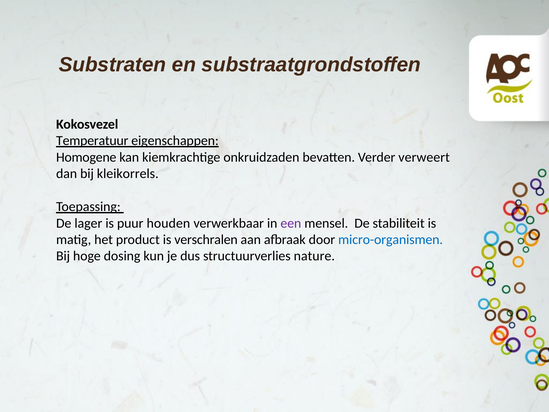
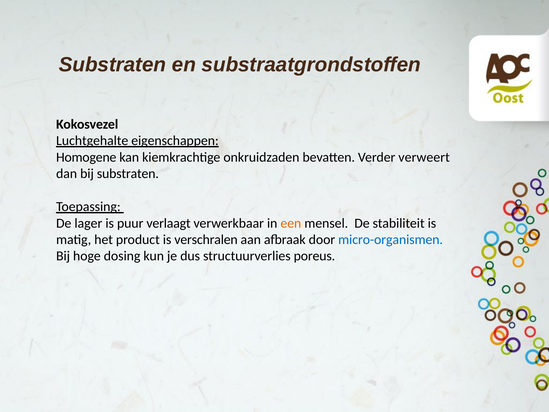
Temperatuur: Temperatuur -> Luchtgehalte
bij kleikorrels: kleikorrels -> substraten
houden: houden -> verlaagt
een colour: purple -> orange
nature: nature -> poreus
